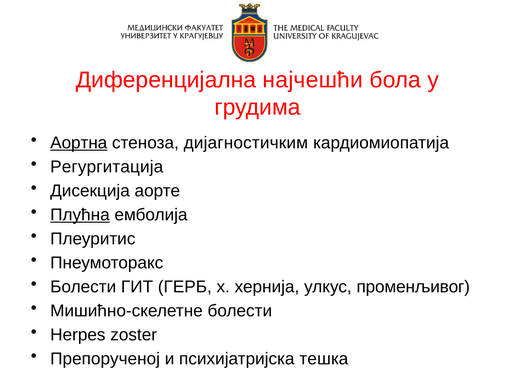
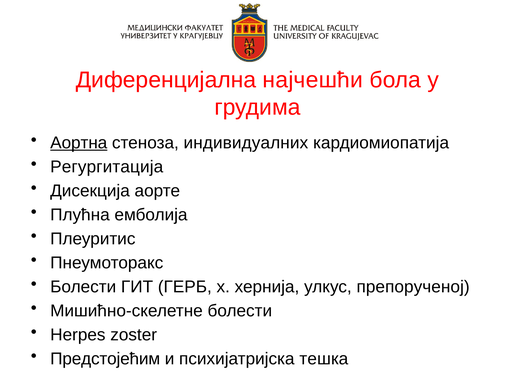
дијагностичким: дијагностичким -> индивидуалних
Плућна underline: present -> none
променљивог: променљивог -> препорученој
Препорученој: Препорученој -> Предстојећим
